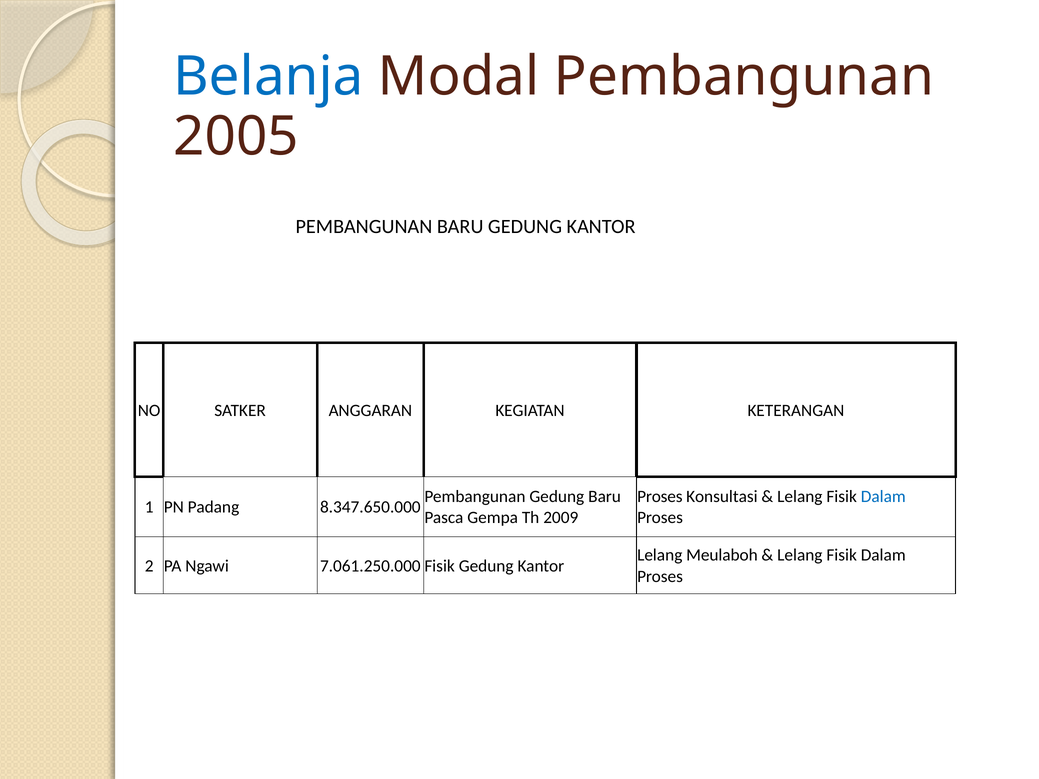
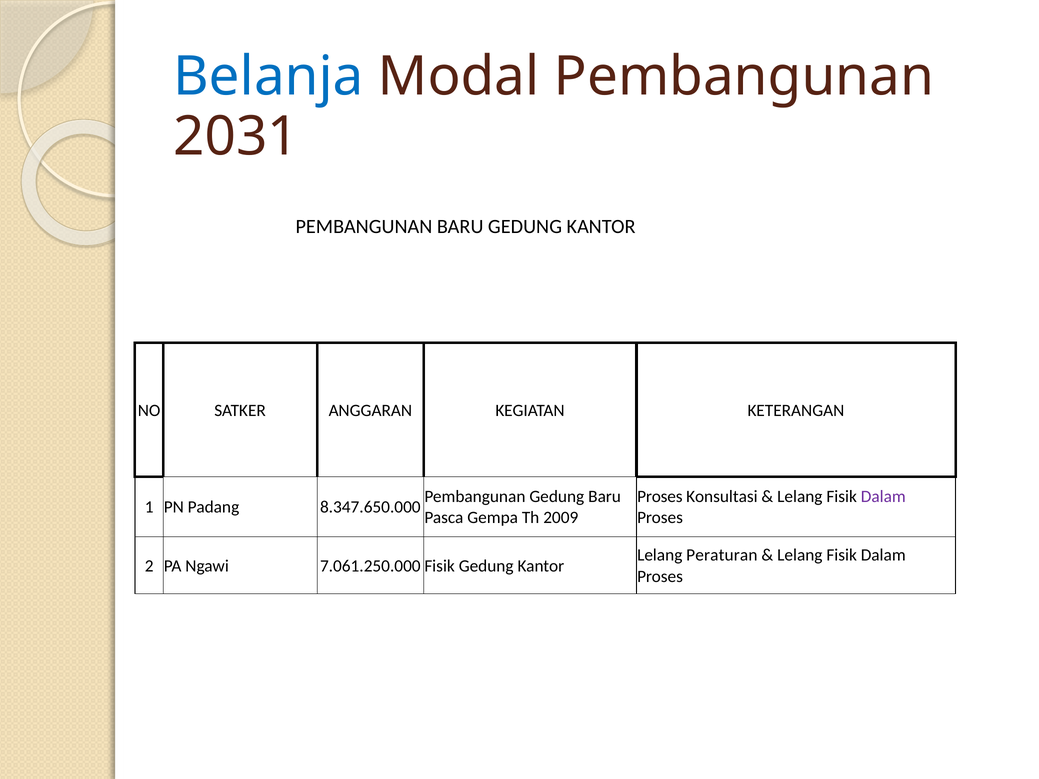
2005: 2005 -> 2031
Dalam at (883, 497) colour: blue -> purple
Meulaboh: Meulaboh -> Peraturan
